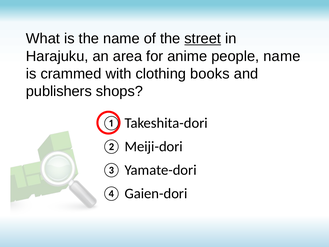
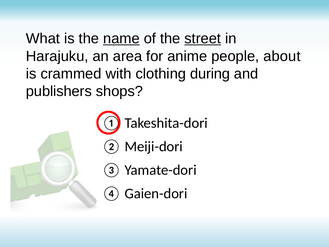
name at (121, 39) underline: none -> present
people name: name -> about
books: books -> during
